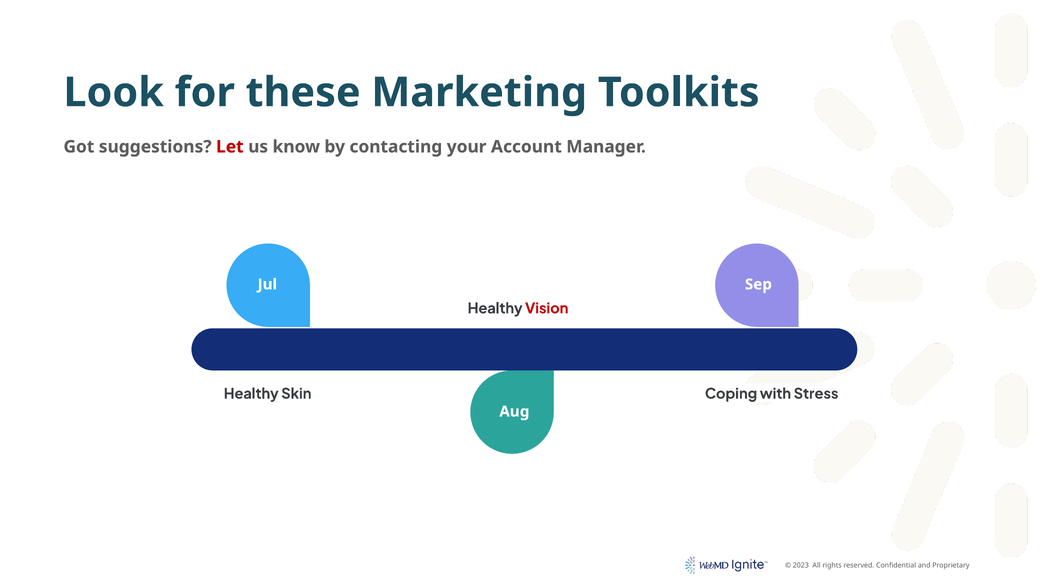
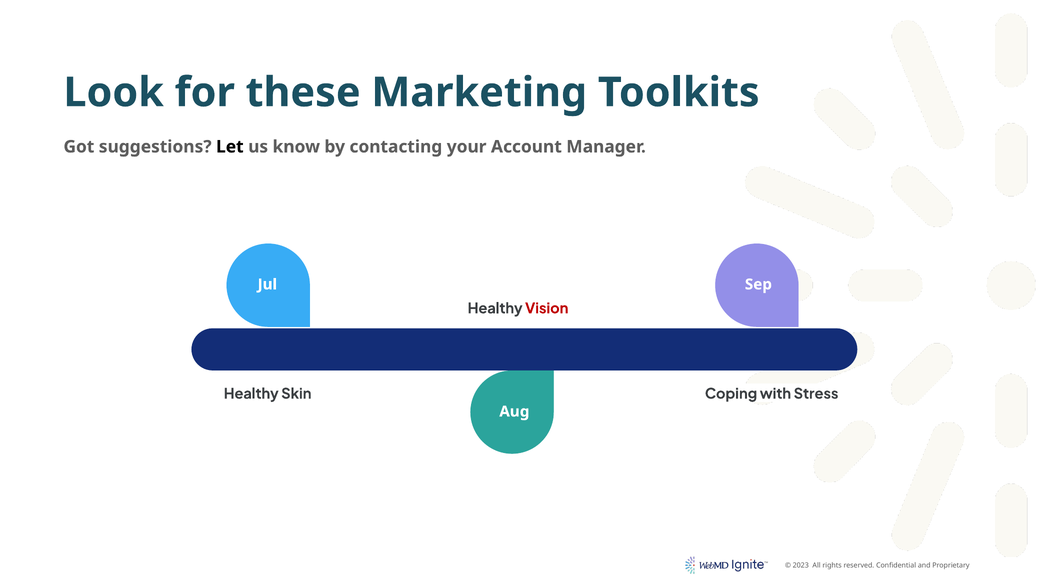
Let colour: red -> black
